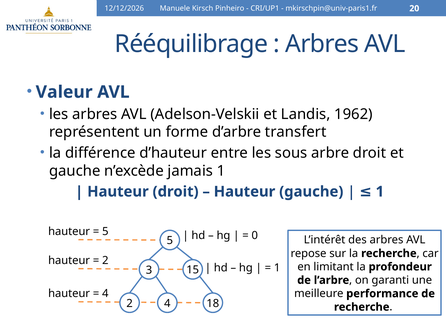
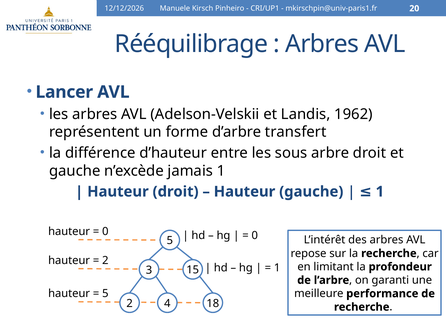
Valeur: Valeur -> Lancer
5 at (105, 231): 5 -> 0
4 at (105, 293): 4 -> 5
